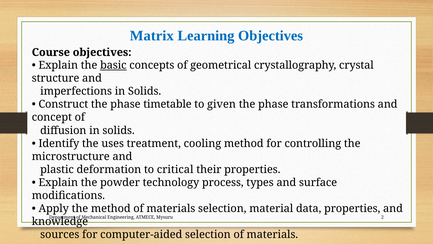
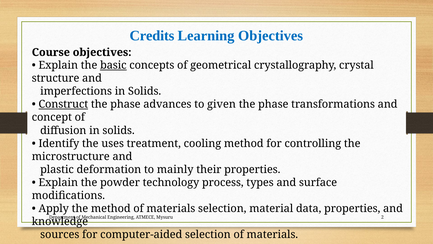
Matrix: Matrix -> Credits
Construct underline: none -> present
timetable: timetable -> advances
critical: critical -> mainly
